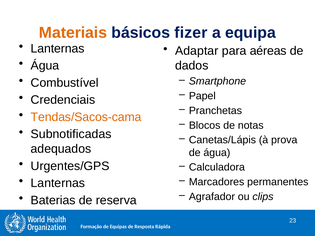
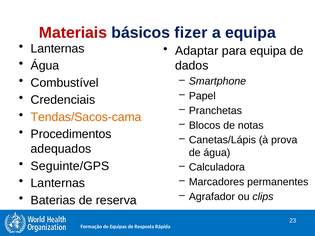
Materiais colour: orange -> red
para aéreas: aéreas -> equipa
Subnotificadas: Subnotificadas -> Procedimentos
Urgentes/GPS: Urgentes/GPS -> Seguinte/GPS
